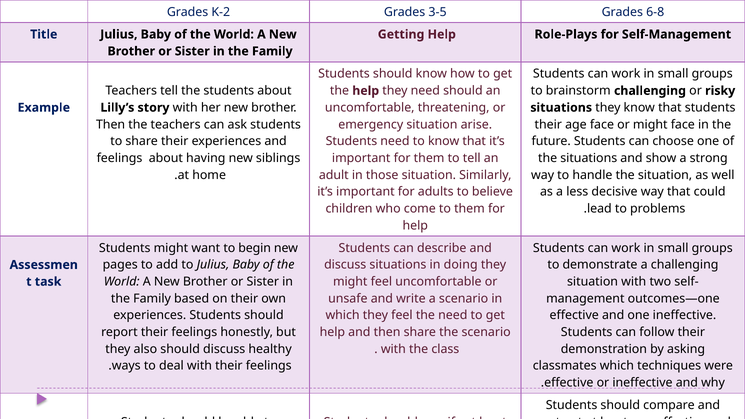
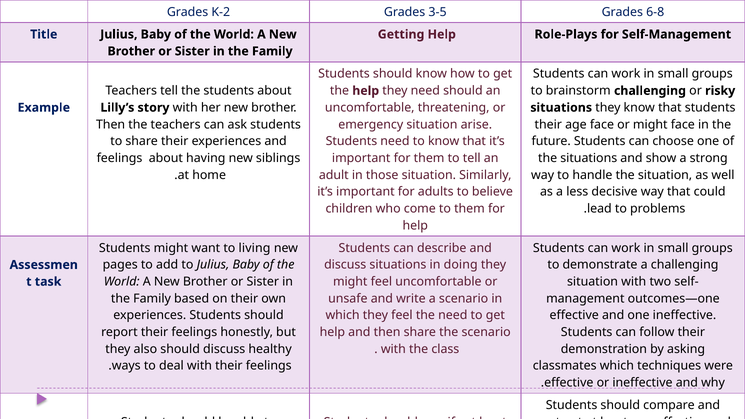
begin: begin -> living
